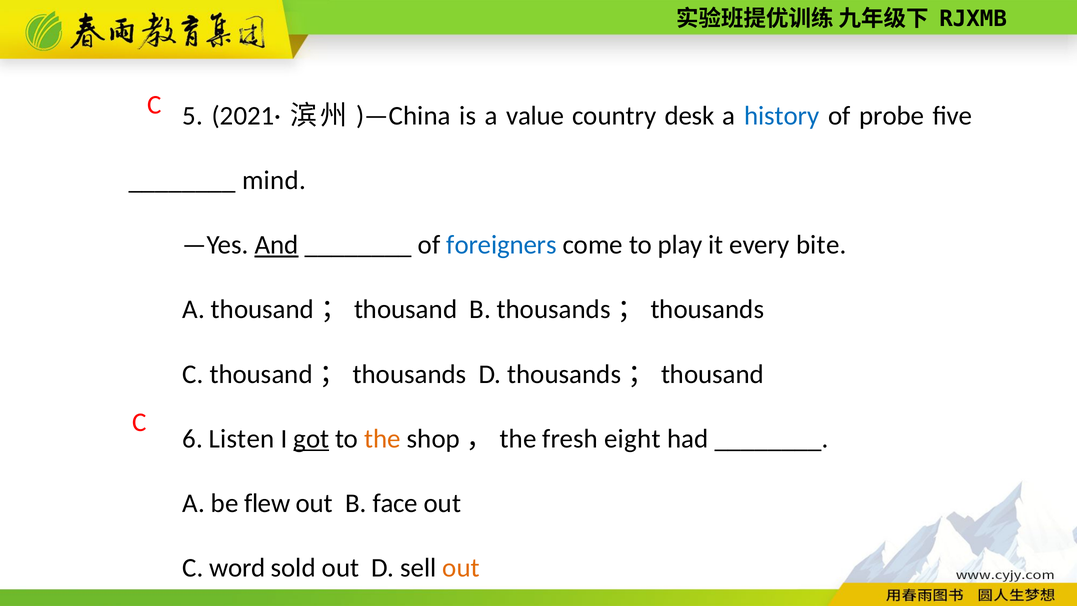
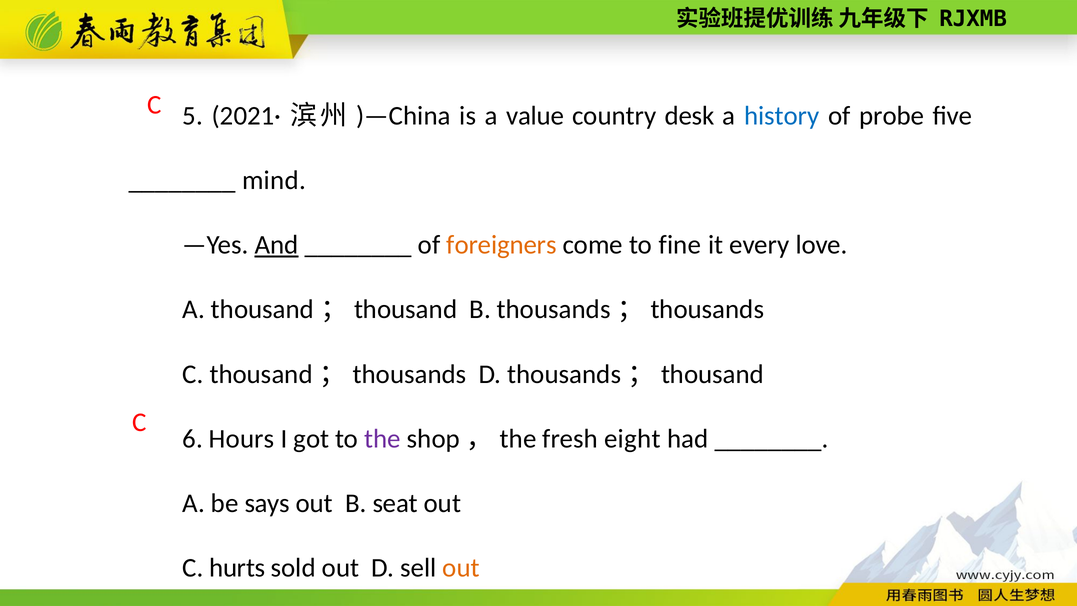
foreigners colour: blue -> orange
play: play -> fine
bite: bite -> love
Listen: Listen -> Hours
got underline: present -> none
the colour: orange -> purple
flew: flew -> says
face: face -> seat
word: word -> hurts
